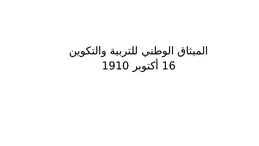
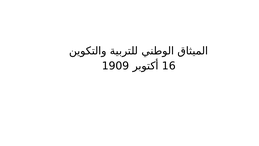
1910: 1910 -> 1909
